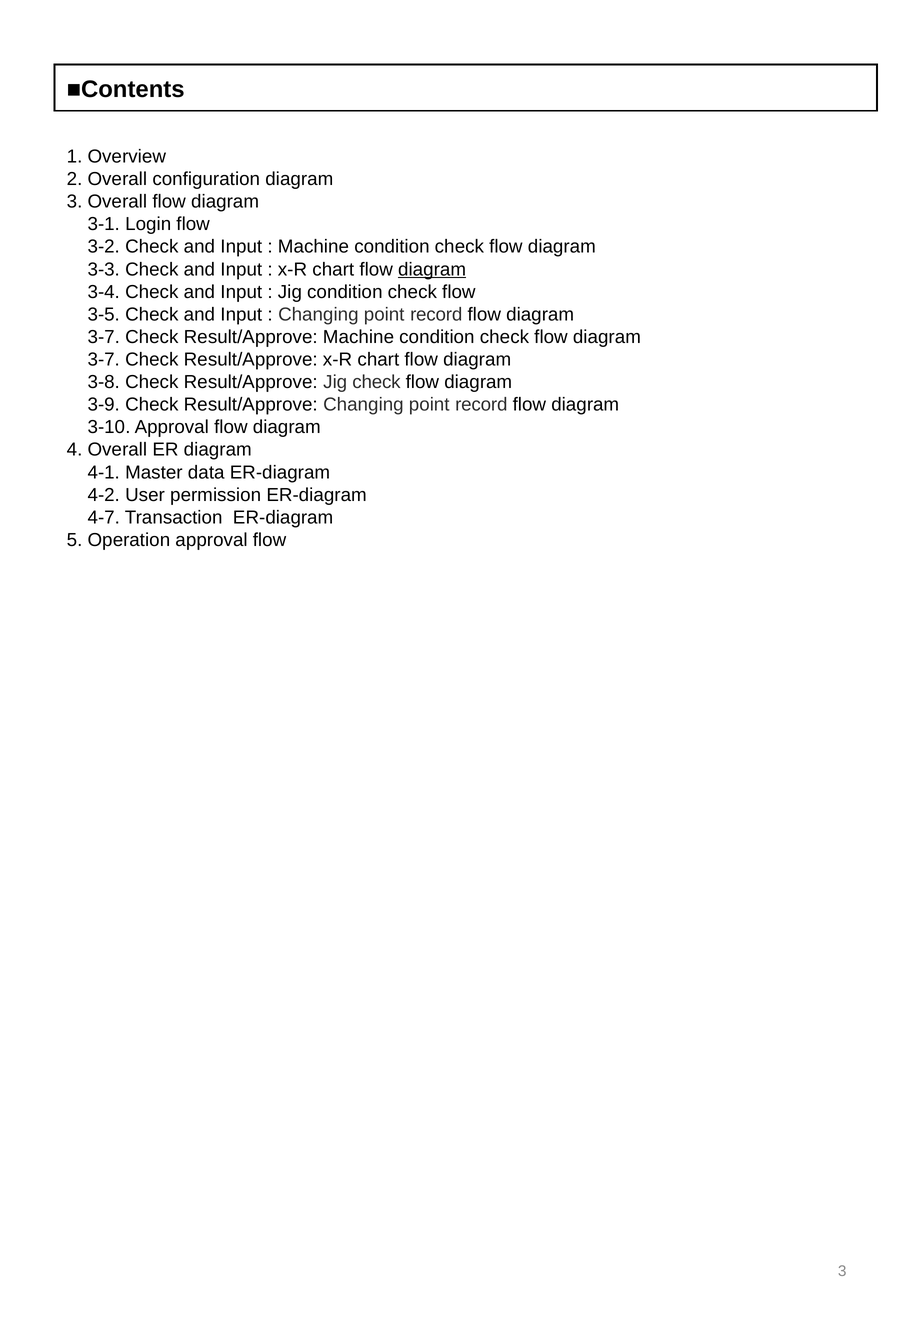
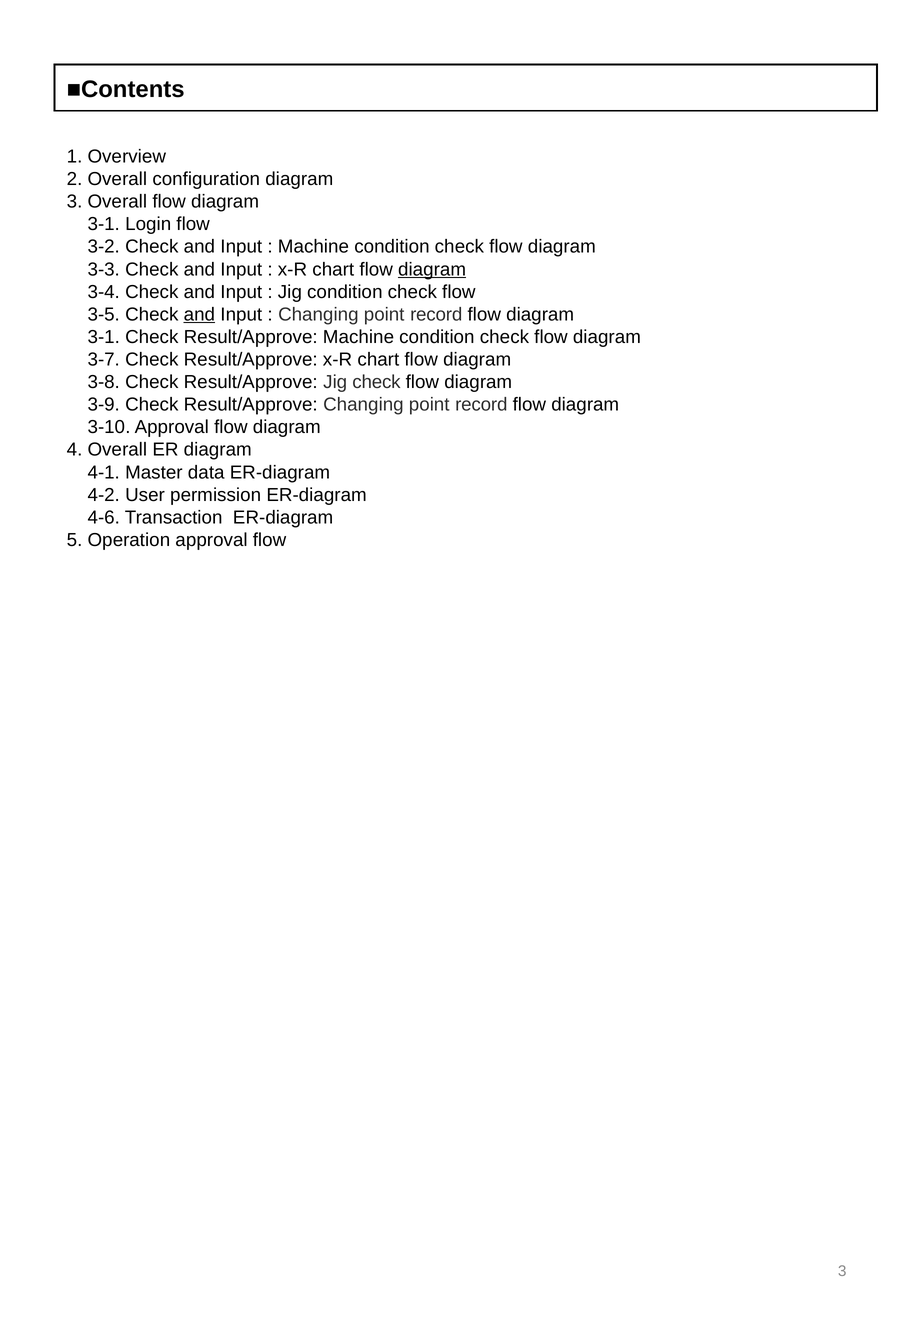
and at (199, 314) underline: none -> present
3-7 at (104, 337): 3-7 -> 3-1
4-7: 4-7 -> 4-6
